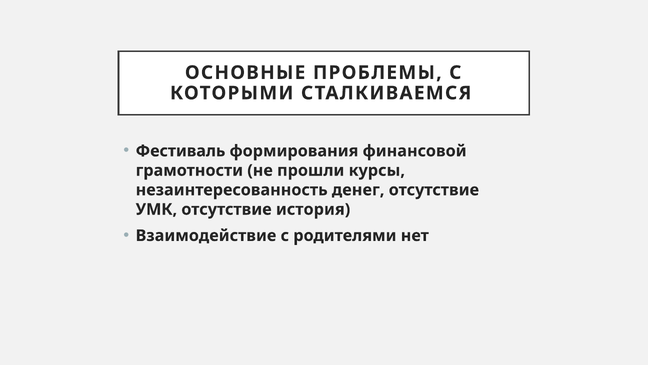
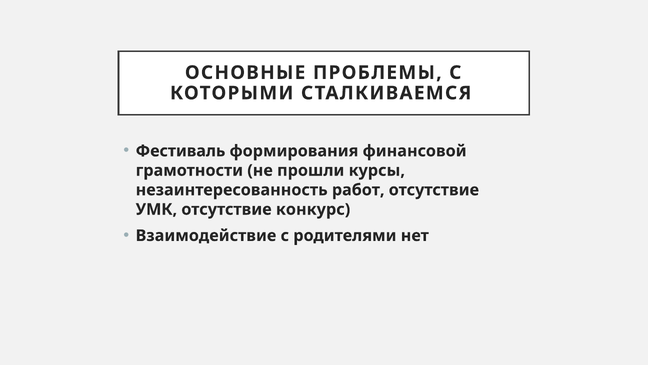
денег: денег -> работ
история: история -> конкурс
